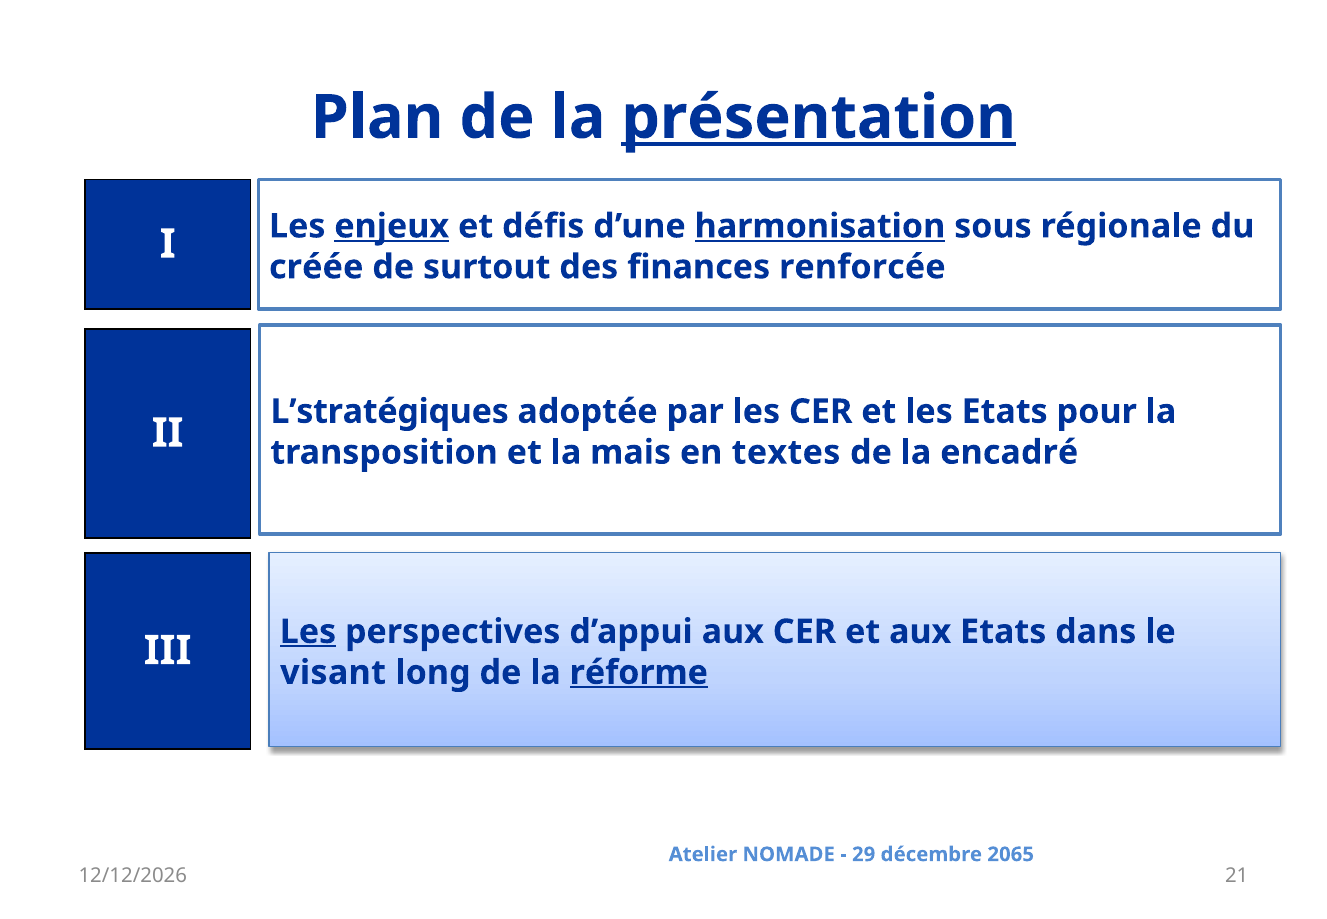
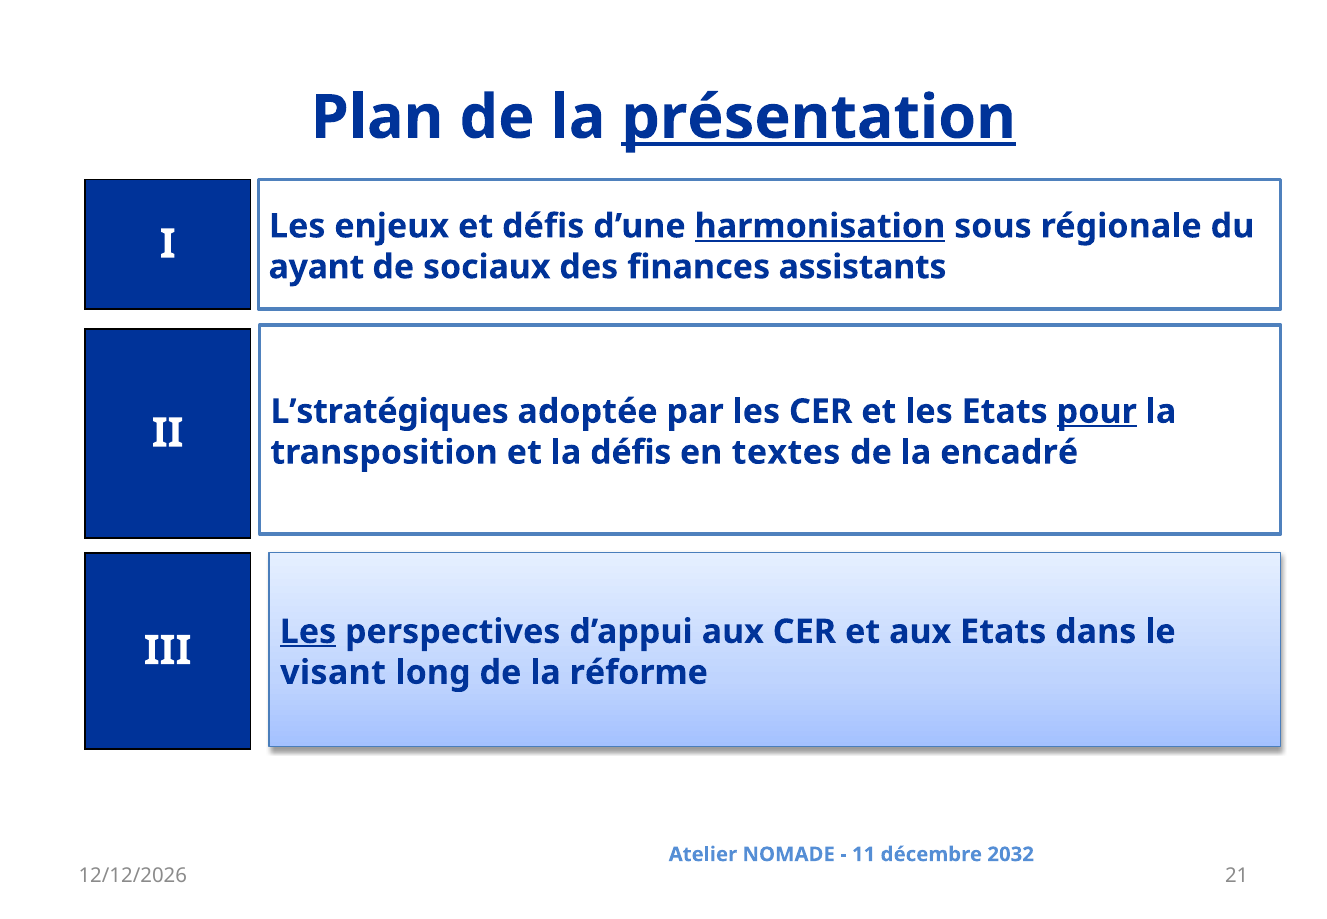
enjeux underline: present -> none
créée: créée -> ayant
surtout: surtout -> sociaux
renforcée: renforcée -> assistants
pour underline: none -> present
la mais: mais -> défis
réforme underline: present -> none
29: 29 -> 11
2065: 2065 -> 2032
